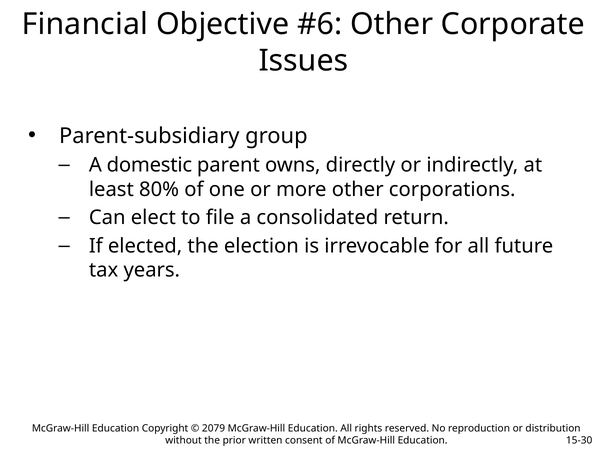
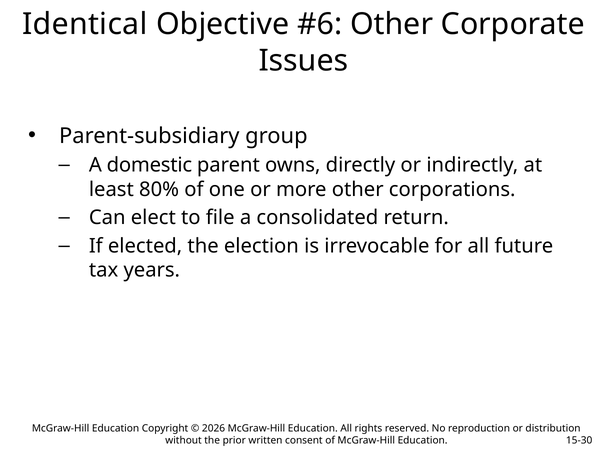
Financial: Financial -> Identical
2079: 2079 -> 2026
